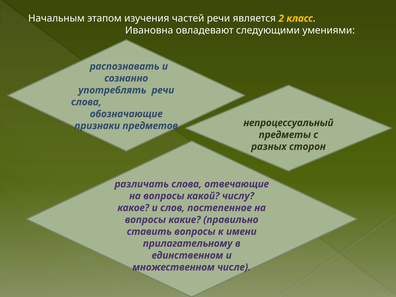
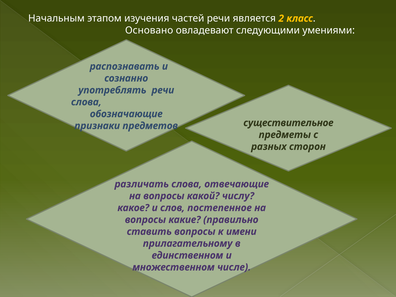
Ивановна: Ивановна -> Основано
непроцессуальный: непроцессуальный -> существительное
